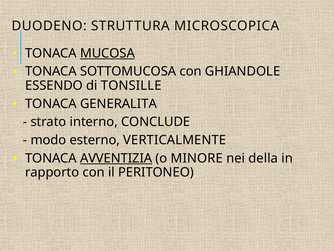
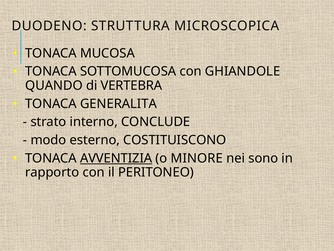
MUCOSA underline: present -> none
ESSENDO: ESSENDO -> QUANDO
TONSILLE: TONSILLE -> VERTEBRA
VERTICALMENTE: VERTICALMENTE -> COSTITUISCONO
della: della -> sono
